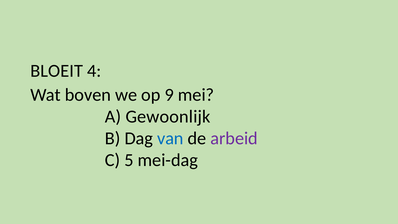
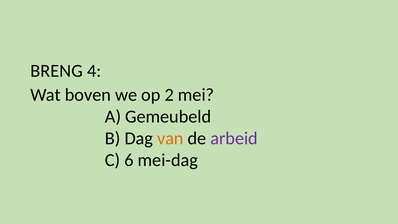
BLOEIT: BLOEIT -> BRENG
9: 9 -> 2
Gewoonlijk: Gewoonlijk -> Gemeubeld
van colour: blue -> orange
5: 5 -> 6
